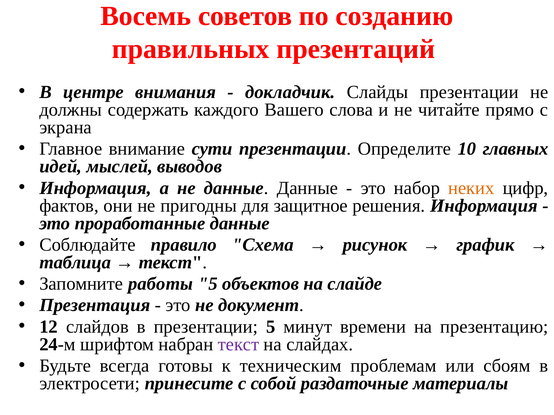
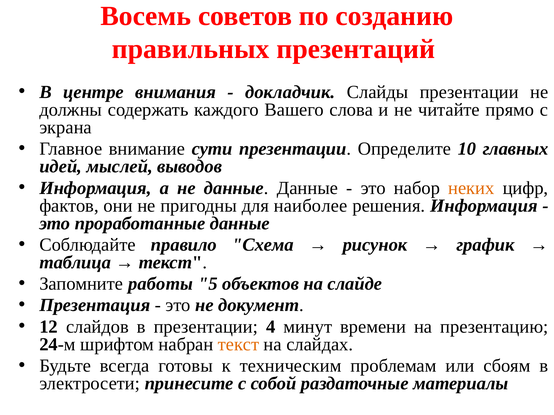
защитное: защитное -> наиболее
презентации 5: 5 -> 4
текст at (239, 345) colour: purple -> orange
